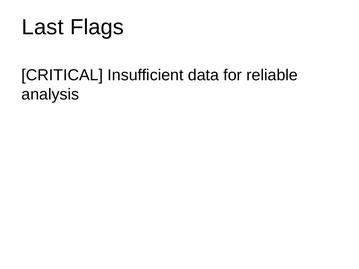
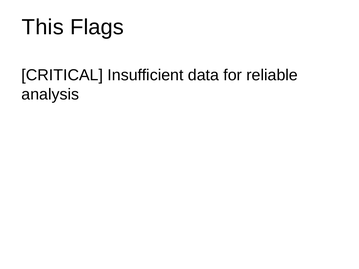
Last: Last -> This
